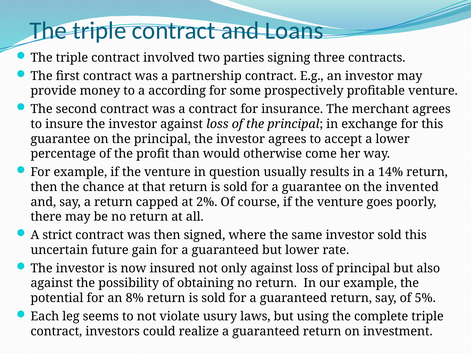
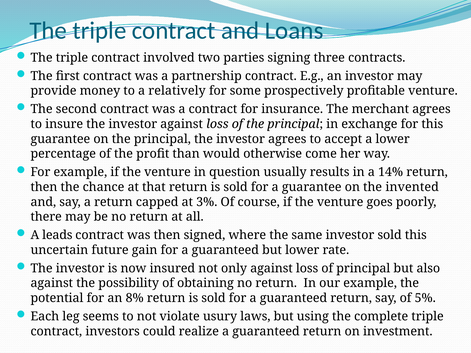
according: according -> relatively
2%: 2% -> 3%
strict: strict -> leads
